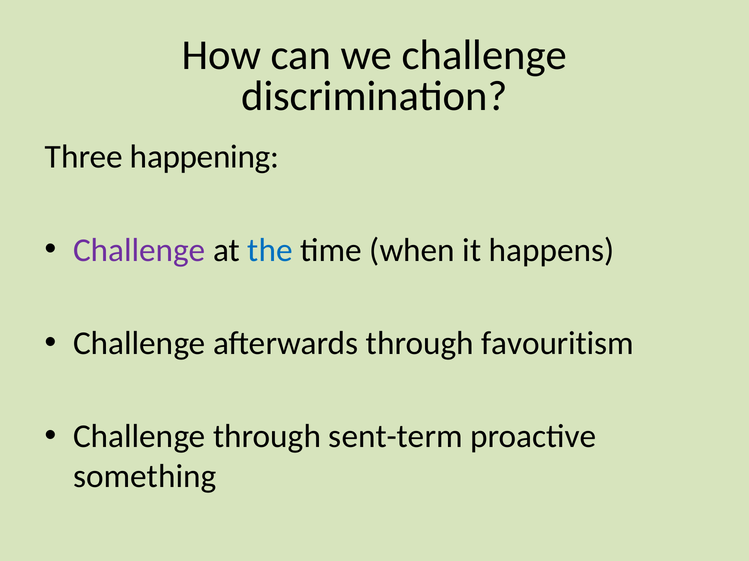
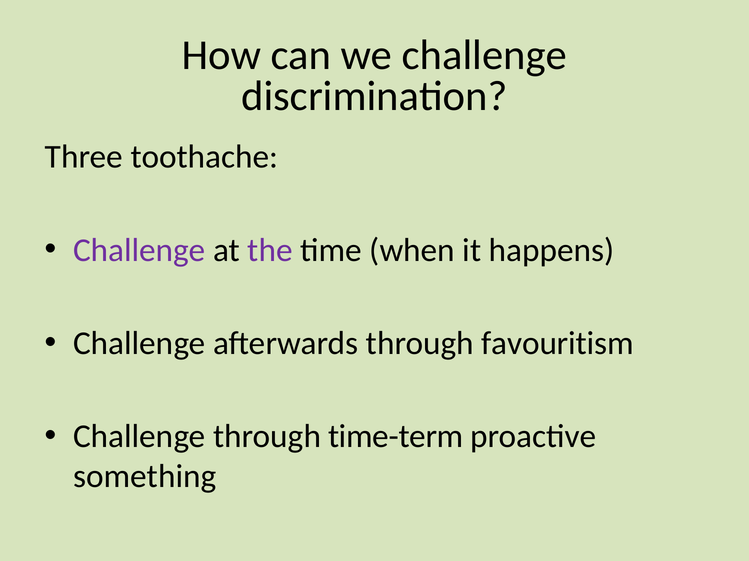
happening: happening -> toothache
the colour: blue -> purple
sent-term: sent-term -> time-term
